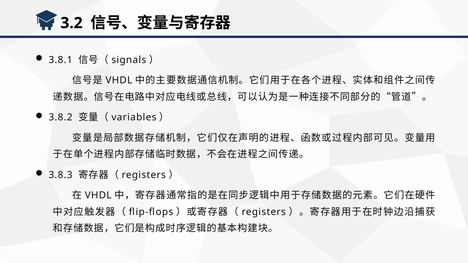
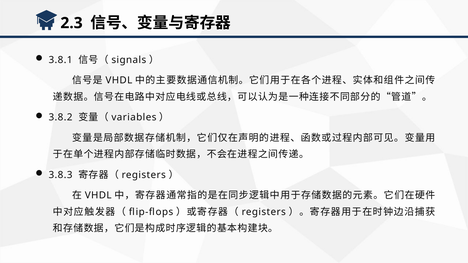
3.2: 3.2 -> 2.3
